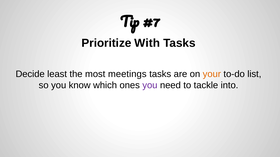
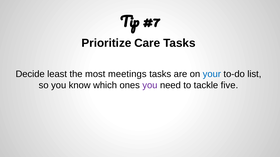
With: With -> Care
your colour: orange -> blue
into: into -> five
